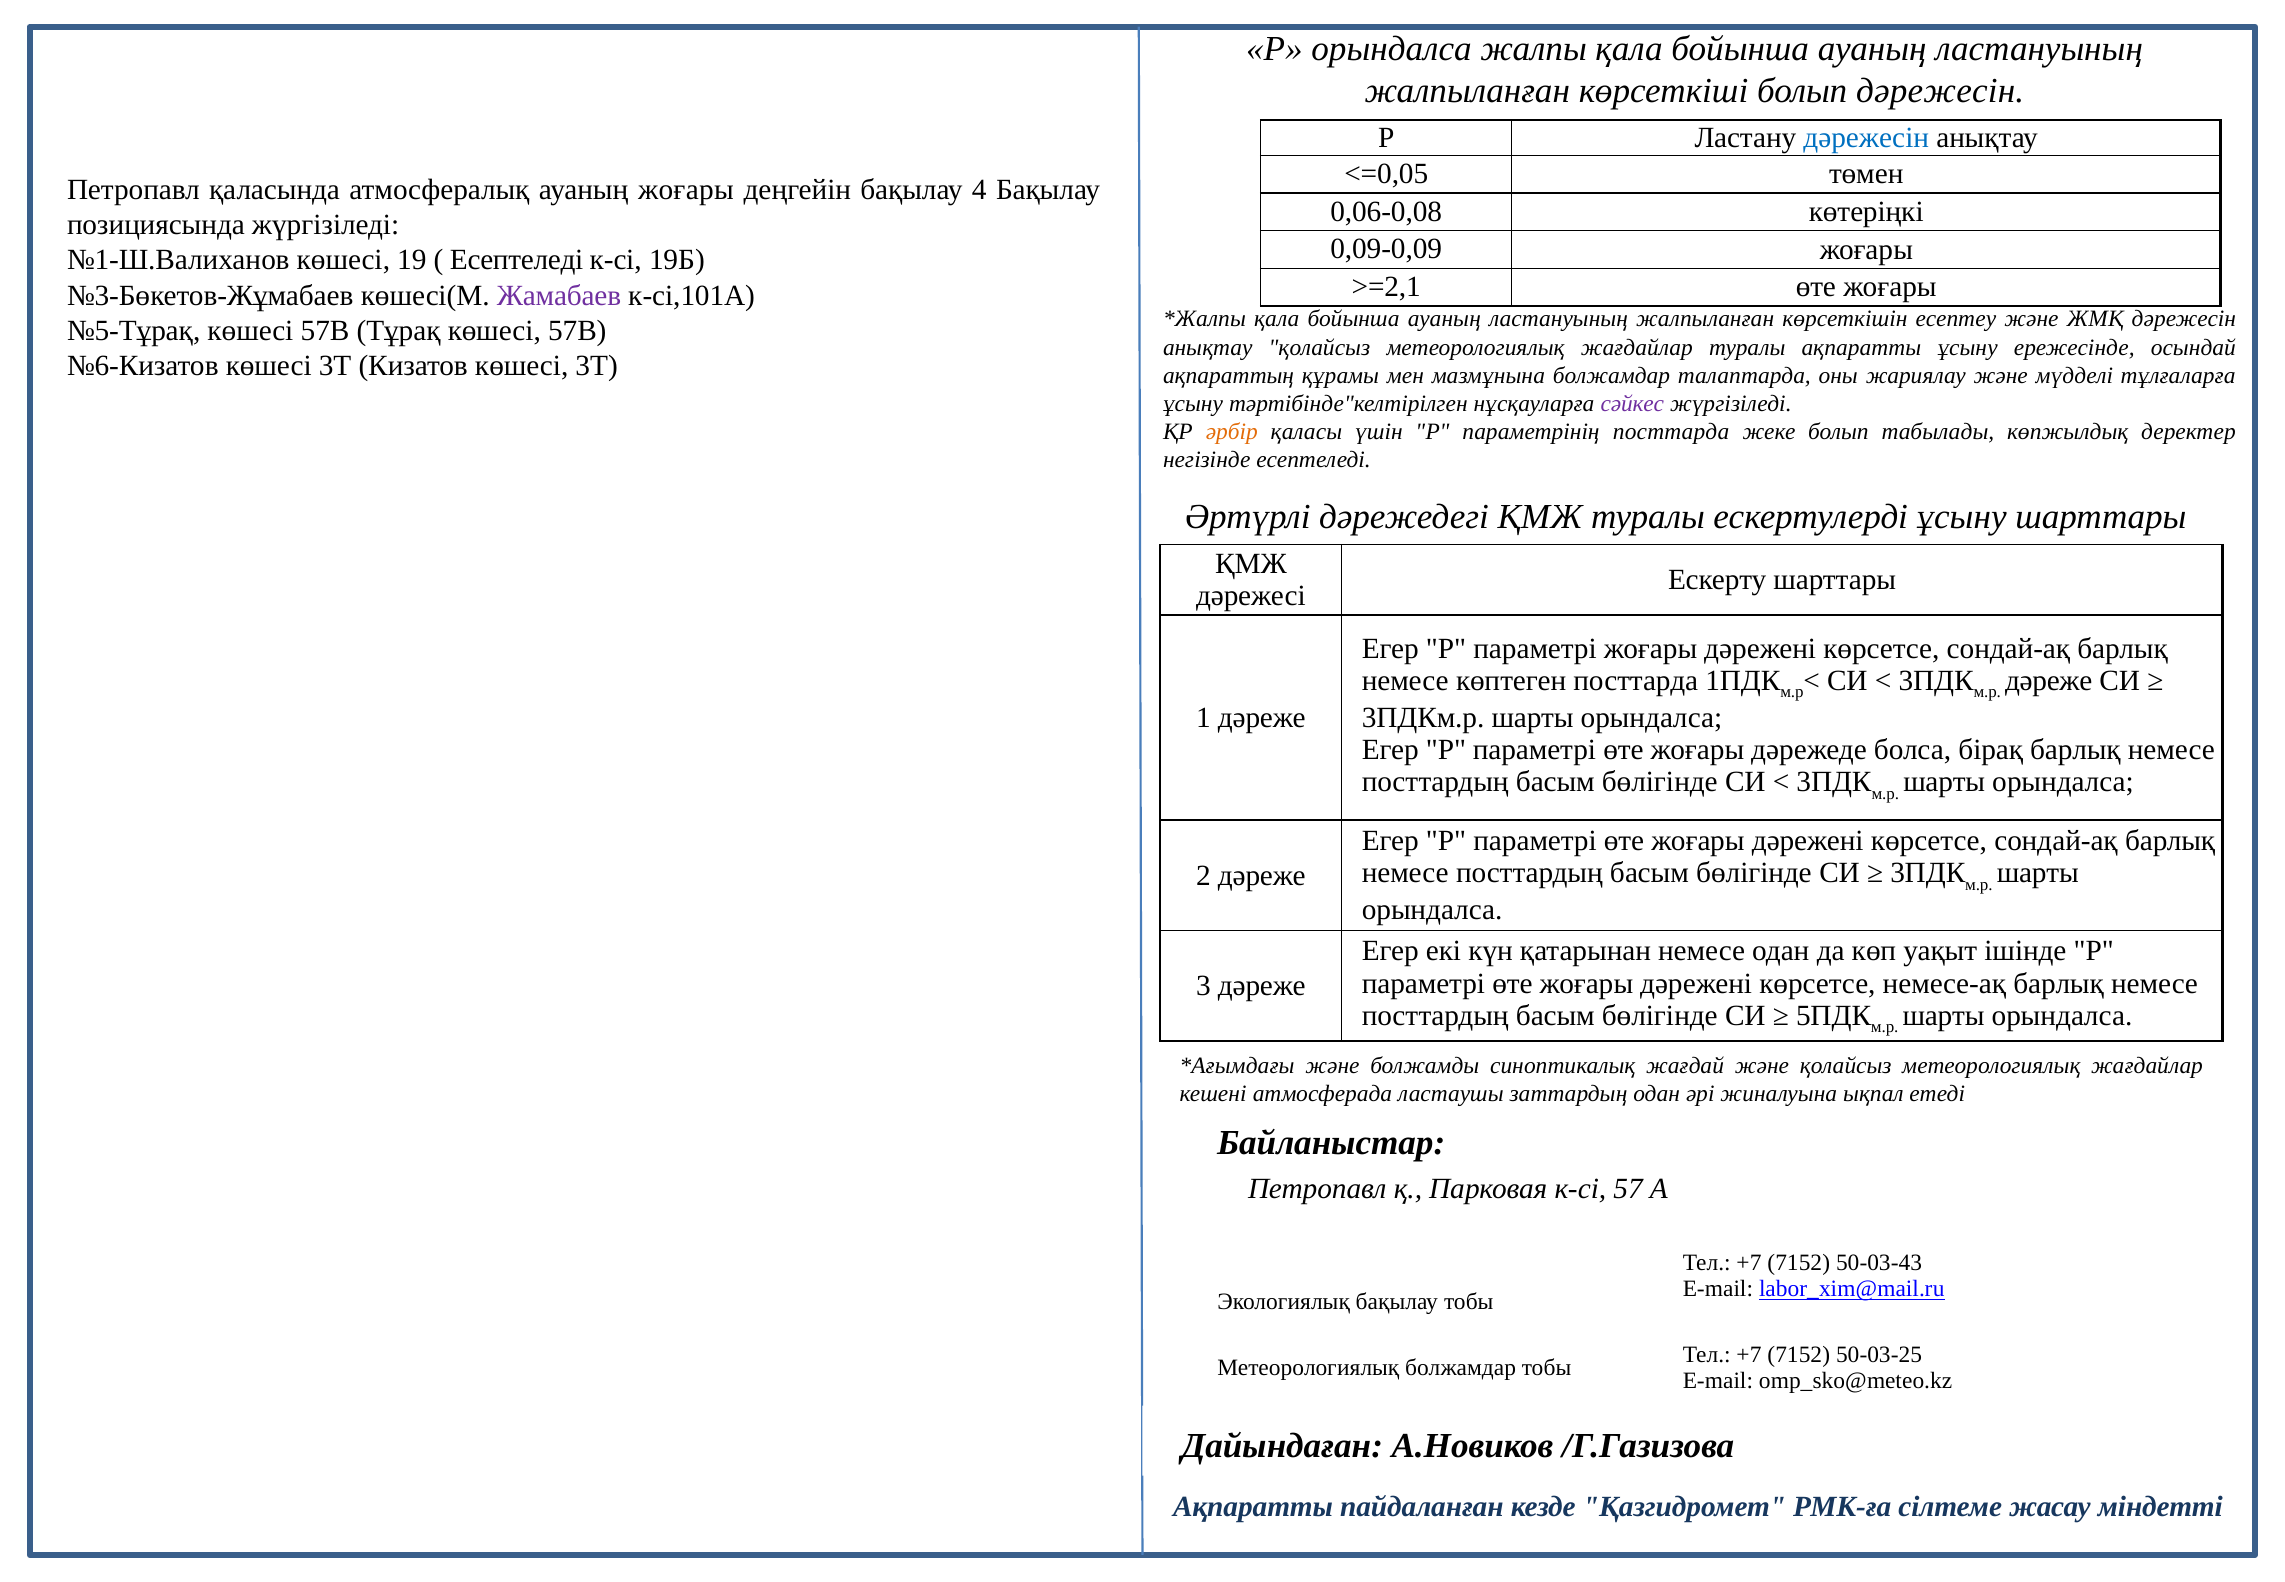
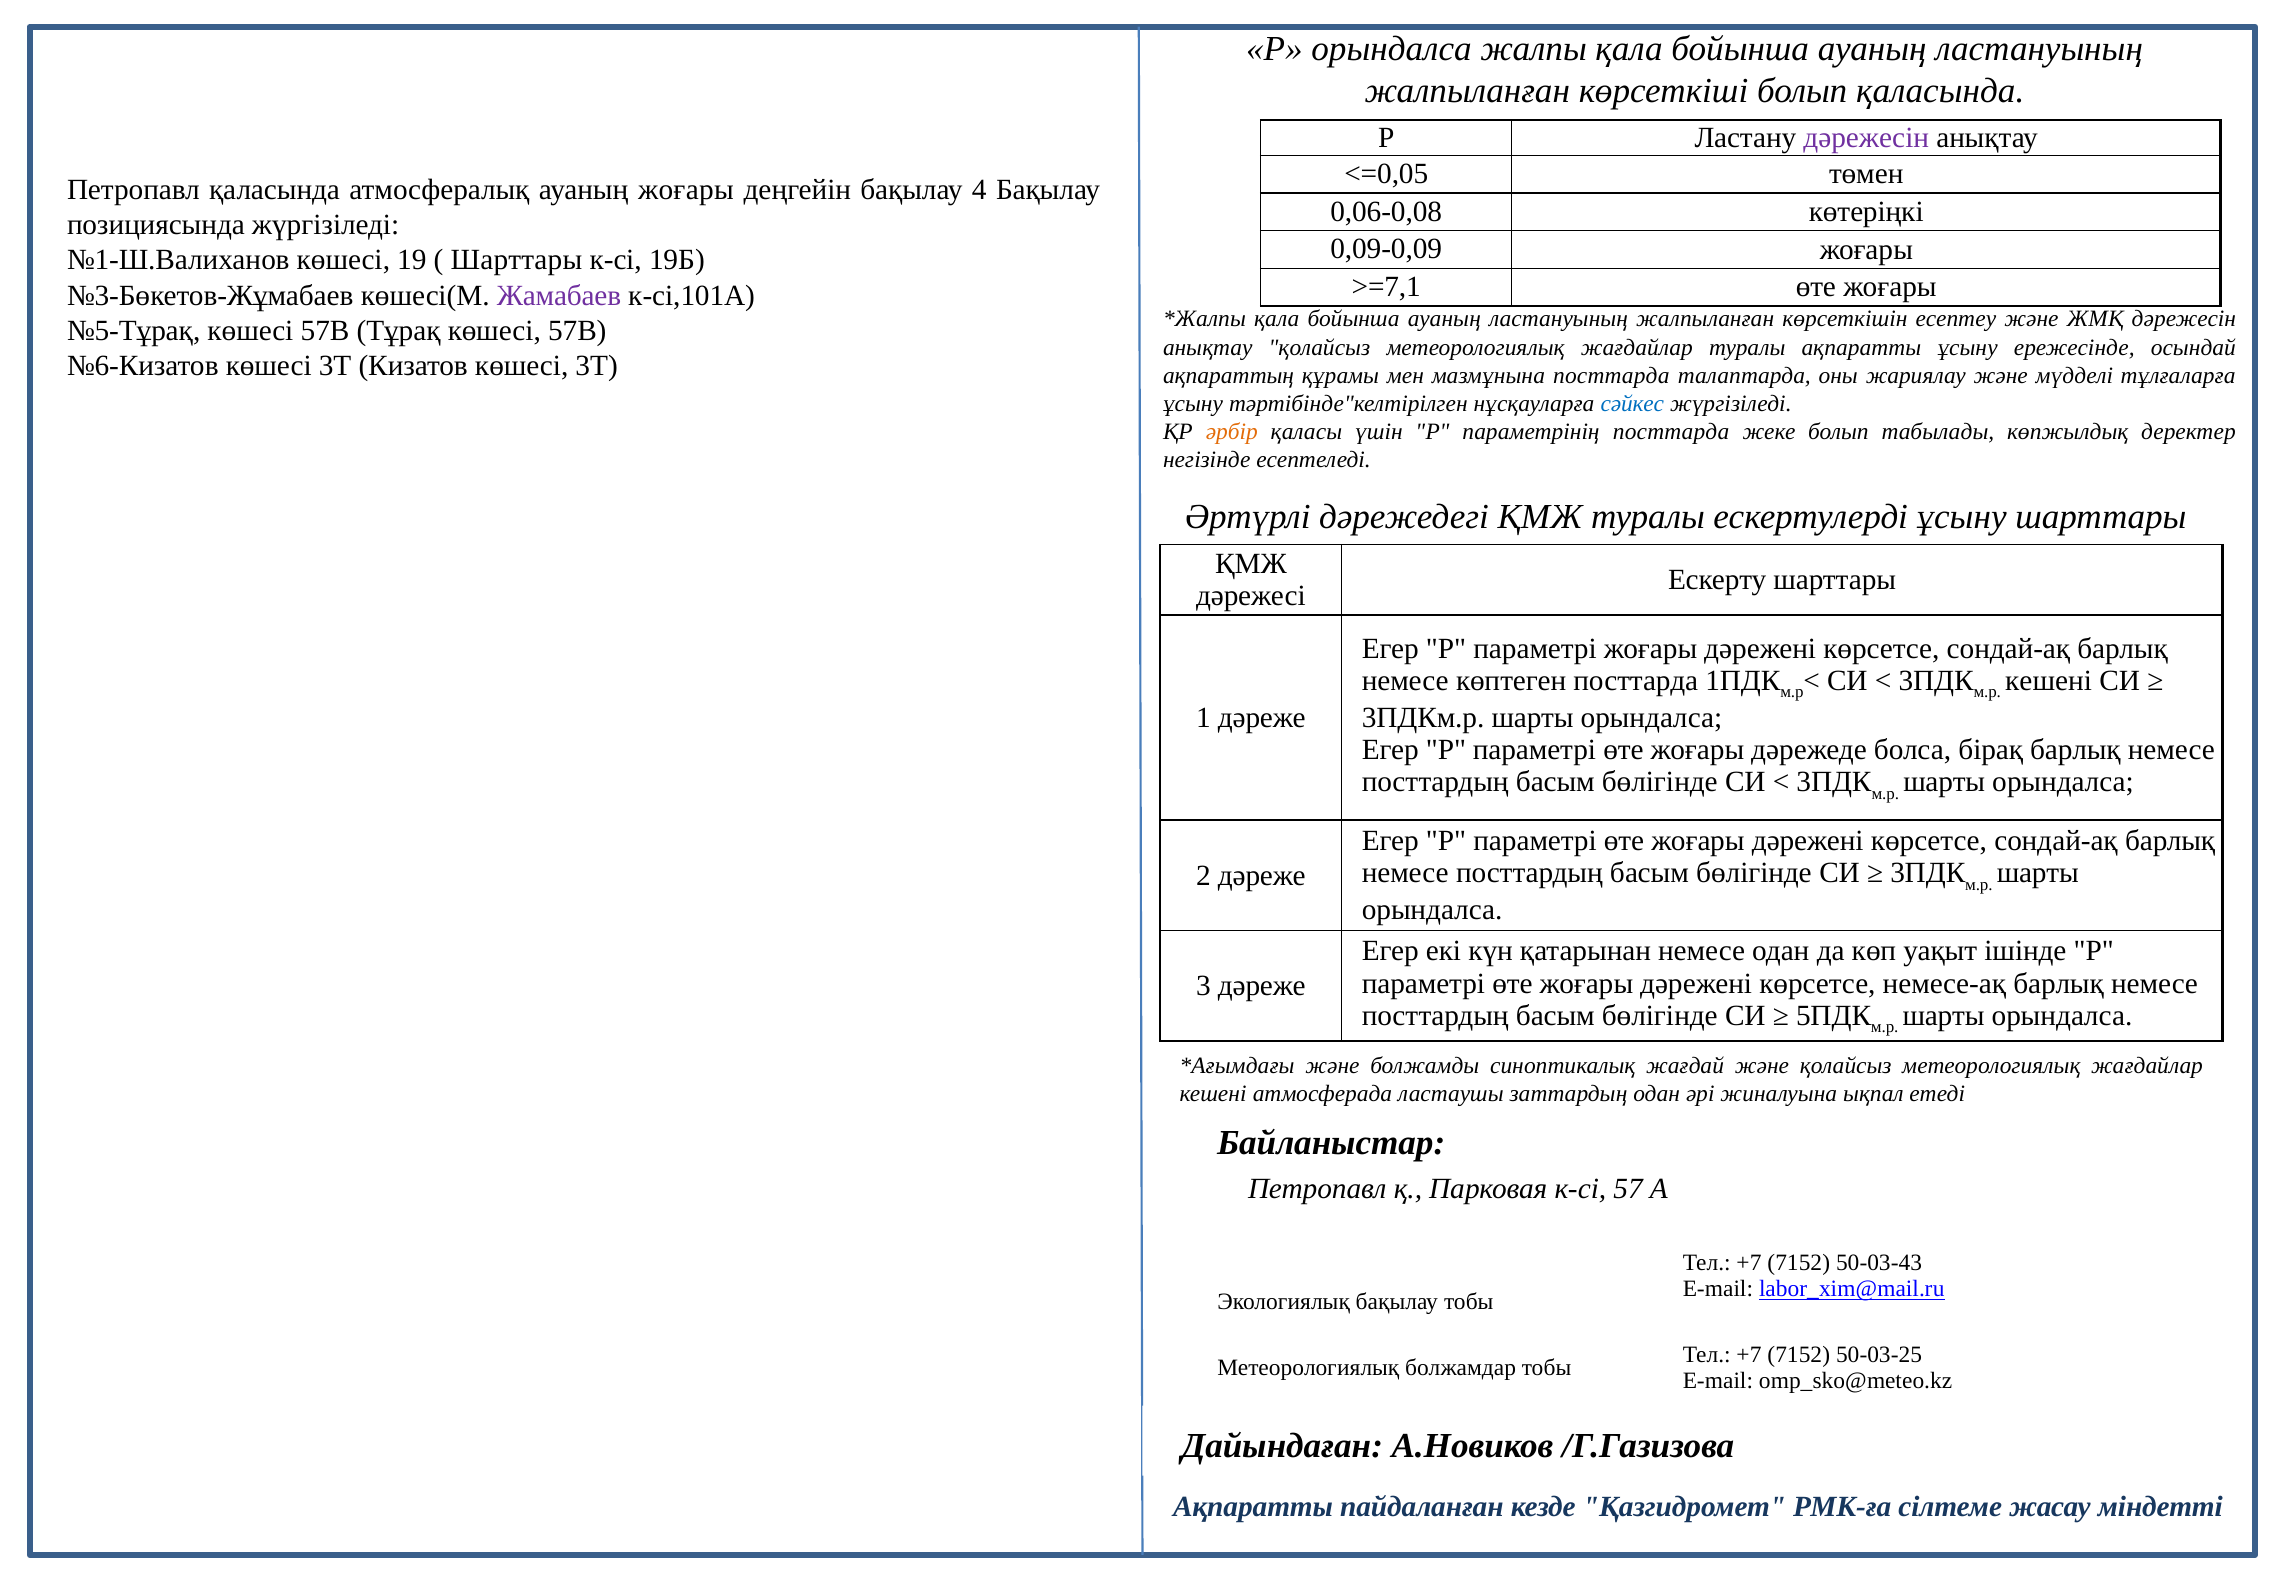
болып дәрежесін: дәрежесін -> қаласында
дәрежесін at (1866, 138) colour: blue -> purple
Есептеледі at (517, 260): Есептеледі -> Шарттары
>=2,1: >=2,1 -> >=7,1
мазмұнына болжамдар: болжамдар -> посттарда
сәйкес colour: purple -> blue
дәреже at (2049, 681): дәреже -> кешені
